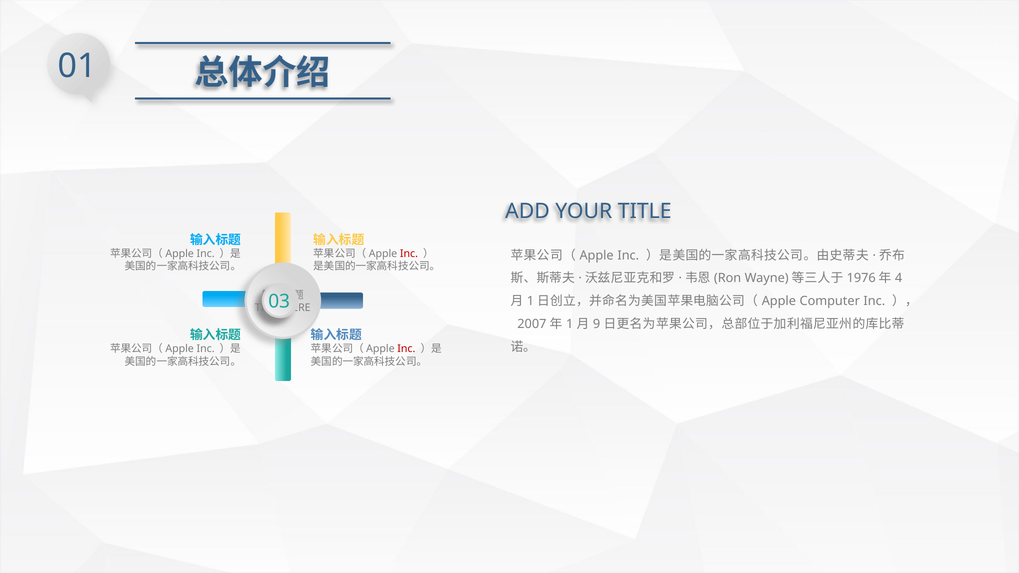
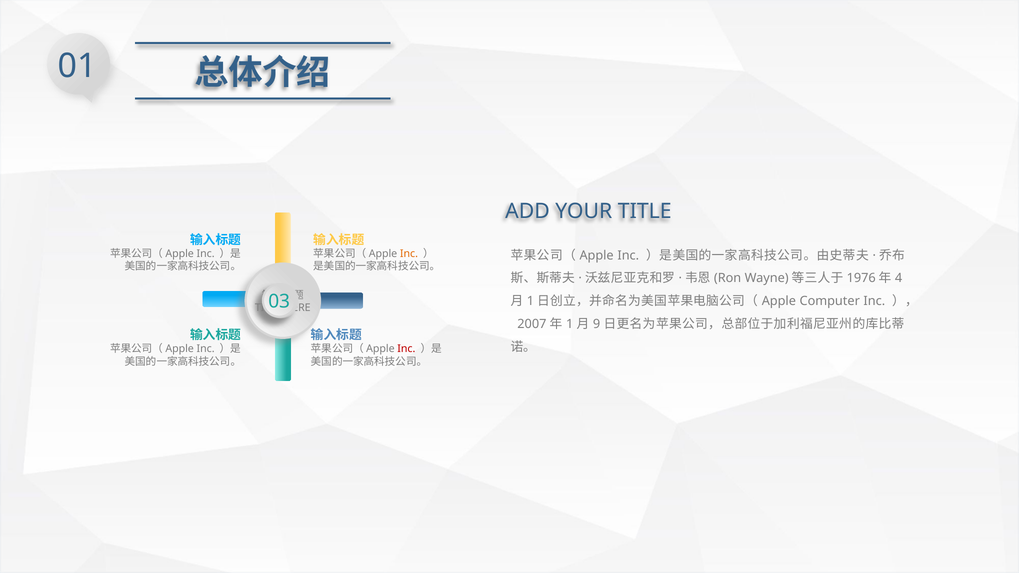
Inc at (409, 254) colour: red -> orange
